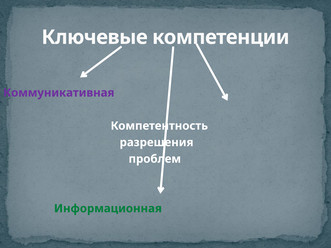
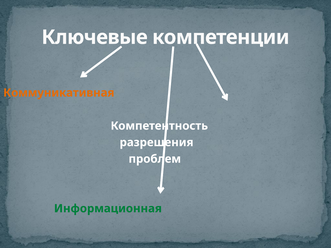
Коммуникативная colour: purple -> orange
